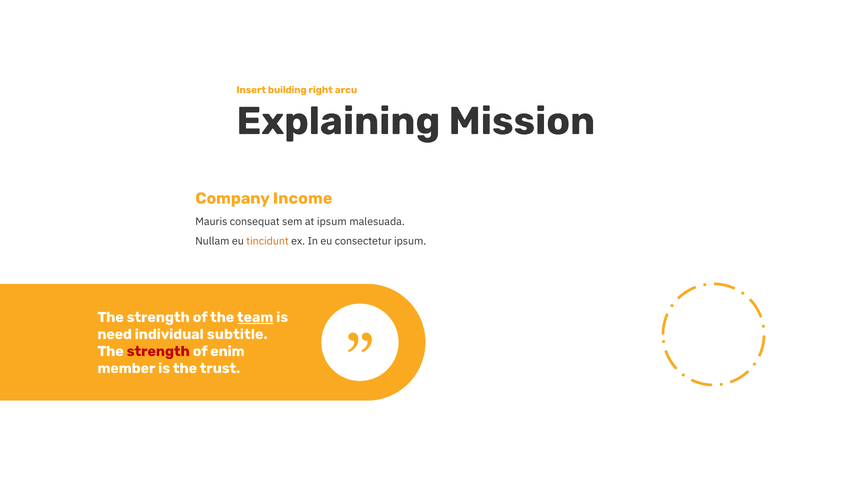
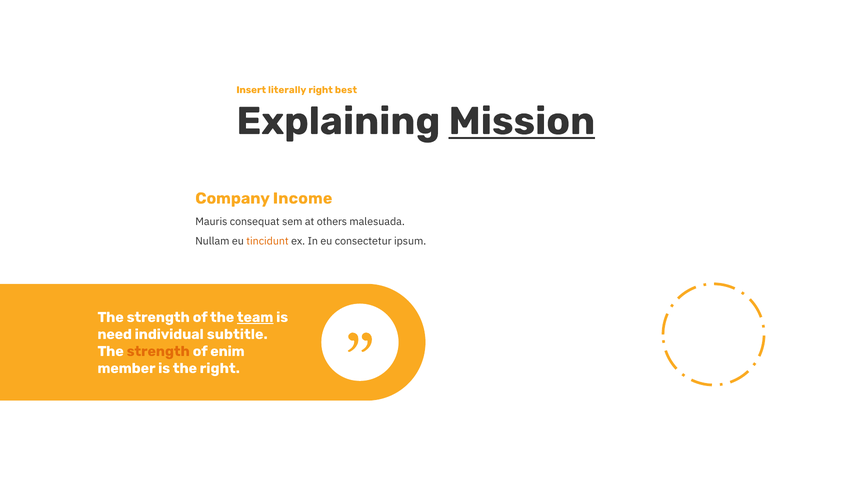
building: building -> literally
arcu: arcu -> best
Mission underline: none -> present
at ipsum: ipsum -> others
strength at (158, 351) colour: red -> orange
the trust: trust -> right
